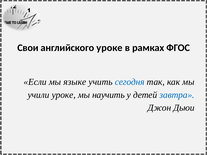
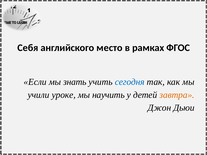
Свои: Свои -> Себя
английского уроке: уроке -> место
языке: языке -> знать
завтра colour: blue -> orange
